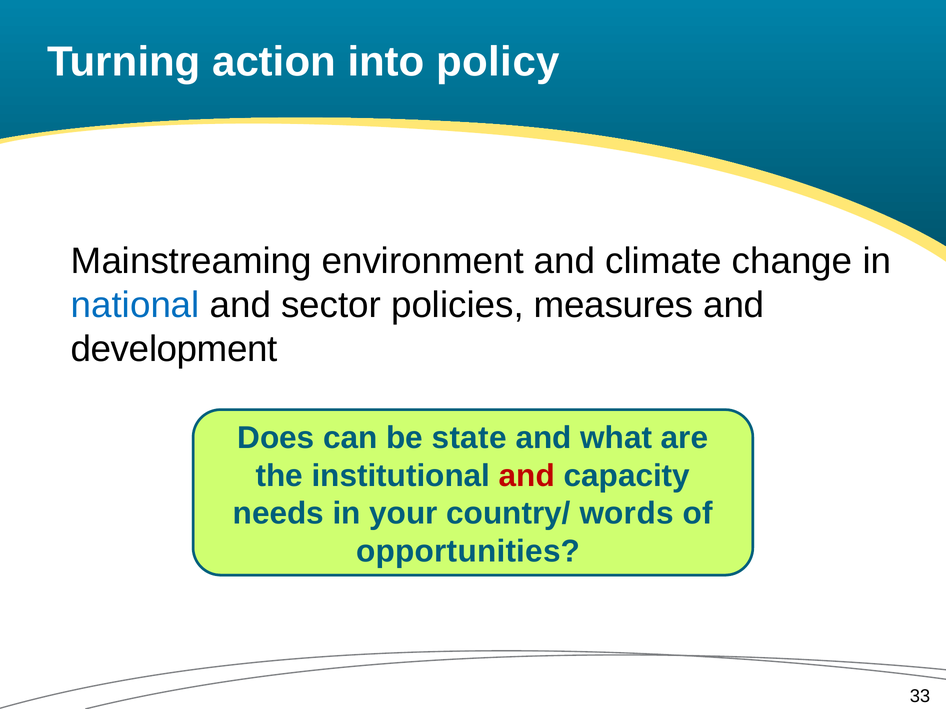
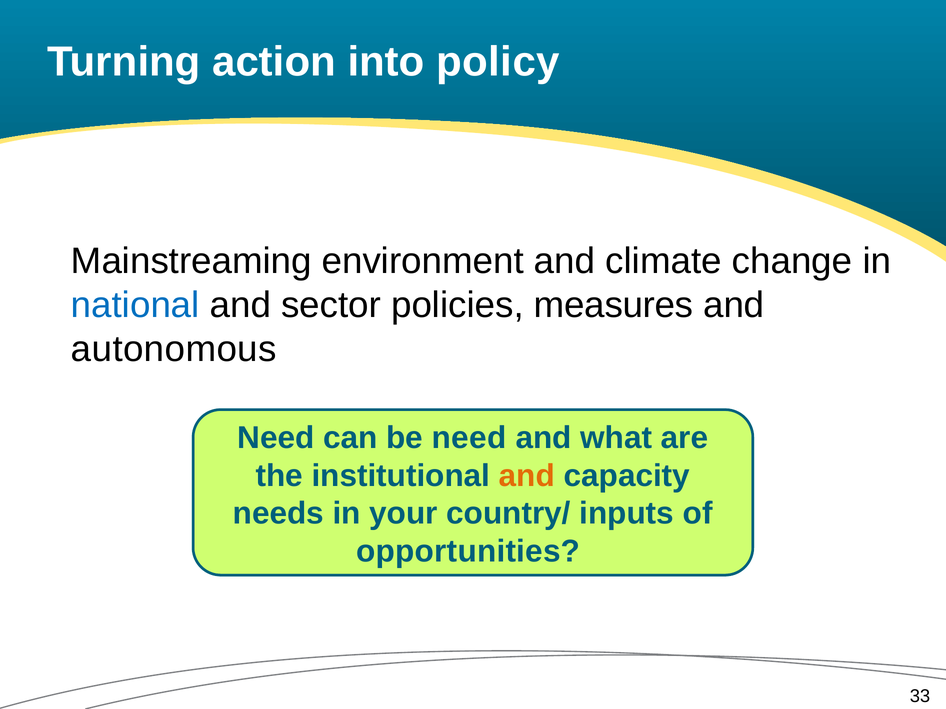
development: development -> autonomous
Does at (276, 438): Does -> Need
be state: state -> need
and at (527, 476) colour: red -> orange
words: words -> inputs
